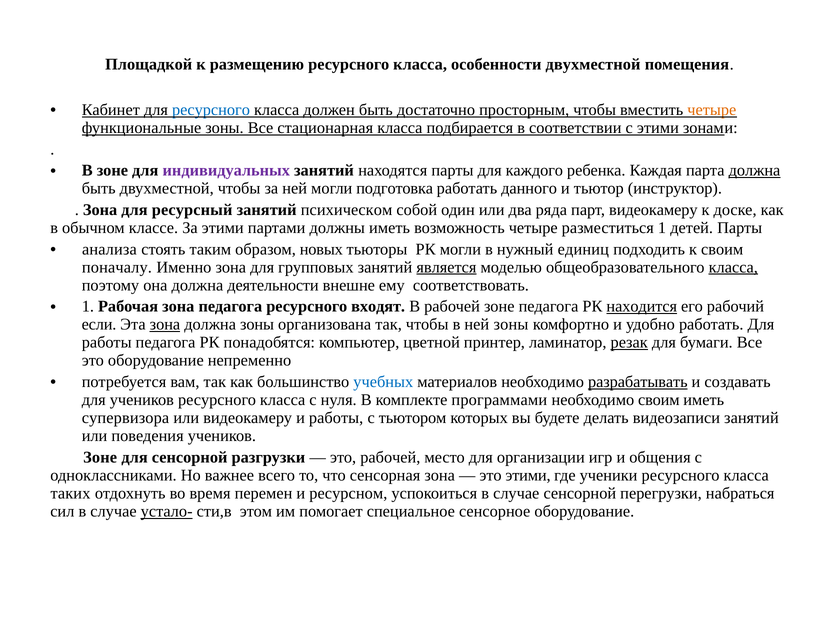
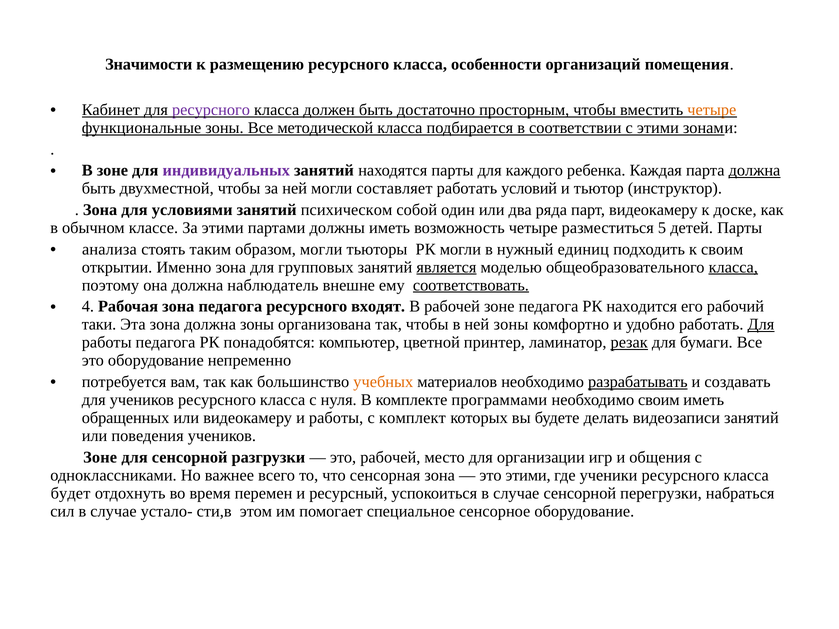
Площадкой: Площадкой -> Значимости
особенности двухместной: двухместной -> организаций
ресурсного at (211, 110) colour: blue -> purple
стационарная: стационарная -> методической
подготовка: подготовка -> составляет
данного: данного -> условий
ресурсный: ресурсный -> условиями
разместиться 1: 1 -> 5
образом новых: новых -> могли
поначалу: поначалу -> открытии
деятельности: деятельности -> наблюдатель
соответствовать underline: none -> present
1 at (88, 307): 1 -> 4
находится underline: present -> none
если: если -> таки
зона at (165, 325) underline: present -> none
Для at (761, 325) underline: none -> present
учебных colour: blue -> orange
супервизора: супервизора -> обращенных
тьютором: тьютором -> комплект
таких: таких -> будет
ресурсном: ресурсном -> ресурсный
устало- underline: present -> none
